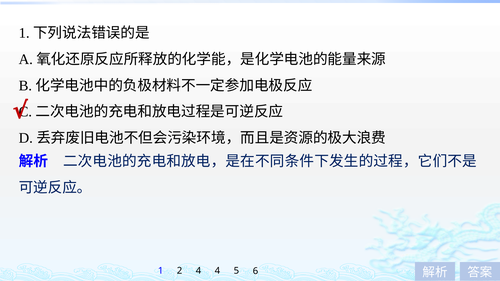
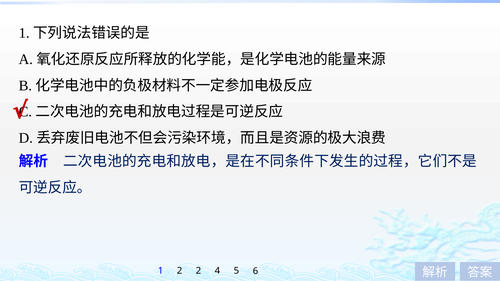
2 4: 4 -> 2
